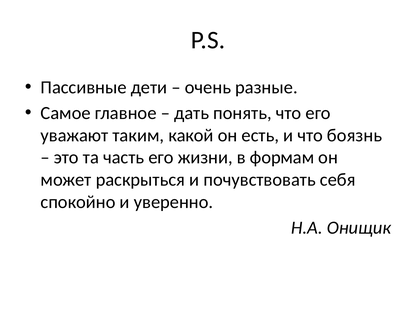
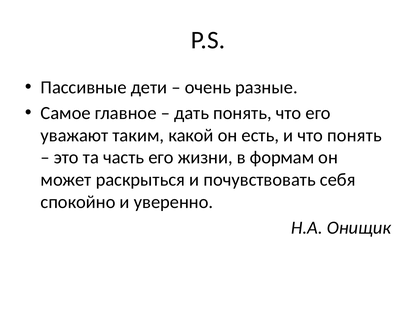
что боязнь: боязнь -> понять
